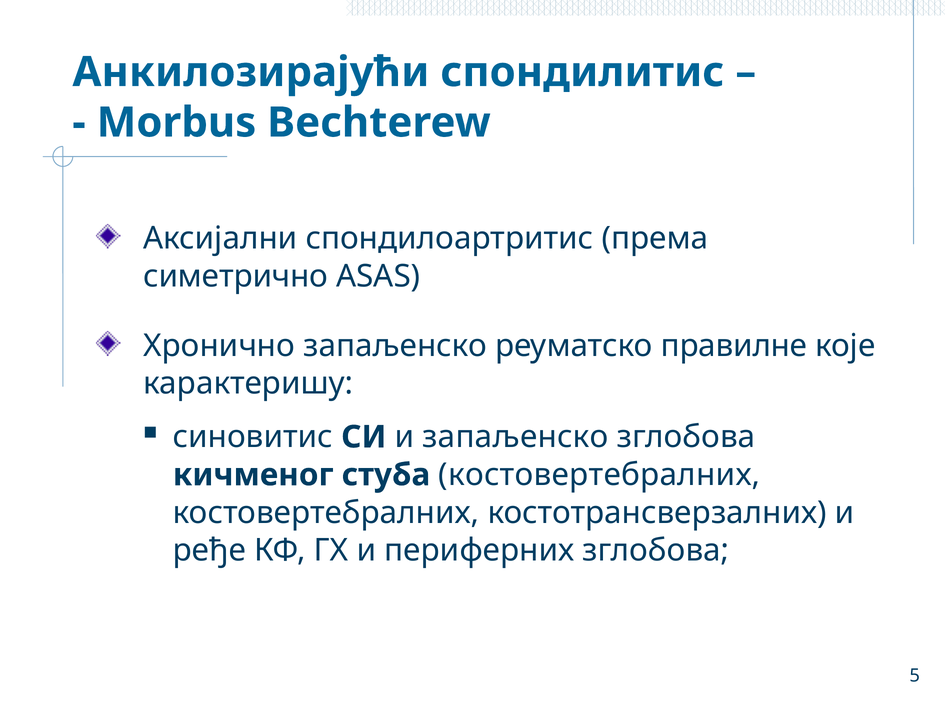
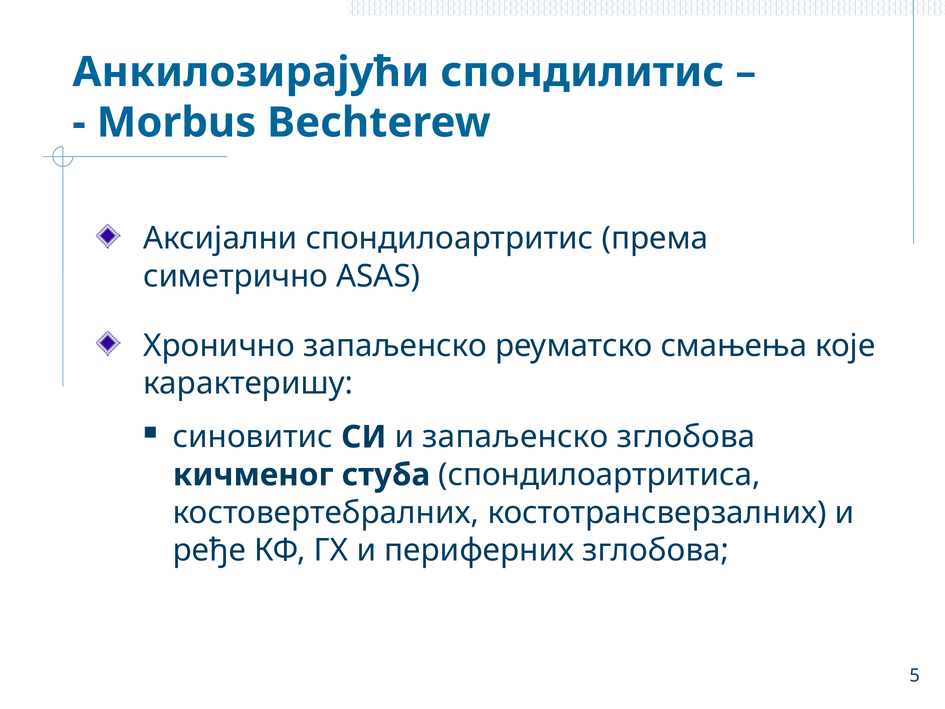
правилне: правилне -> смањења
стуба костовертебралних: костовертебралних -> спондилоартритиса
